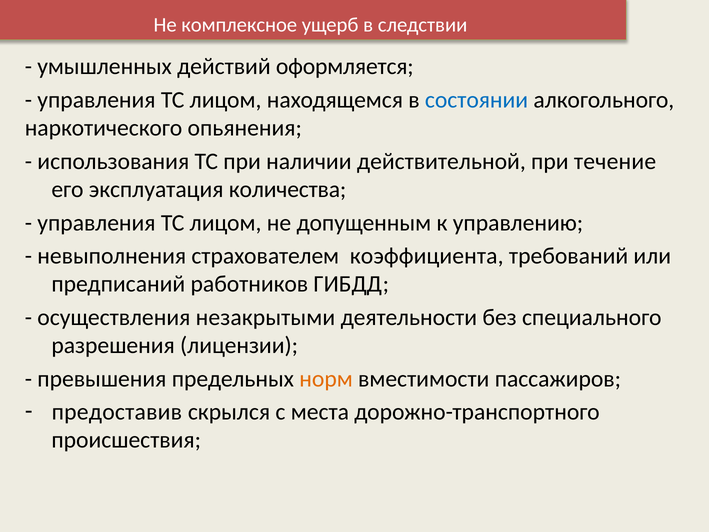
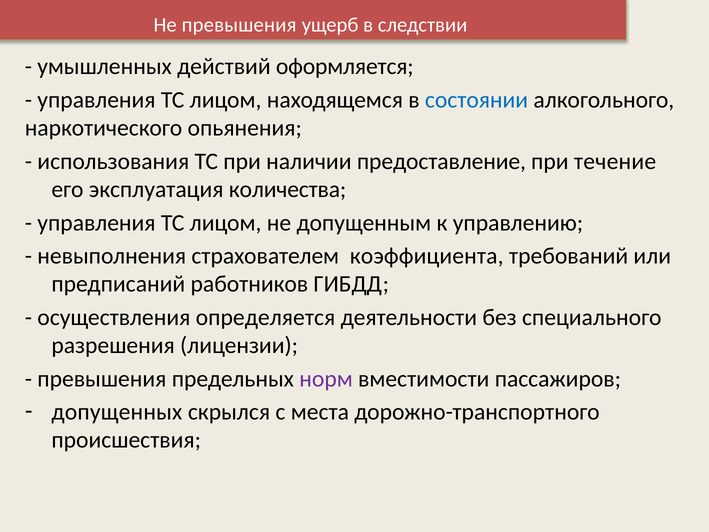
Не комплексное: комплексное -> превышения
действительной: действительной -> предоставление
незакрытыми: незакрытыми -> определяется
норм colour: orange -> purple
предоставив: предоставив -> допущенных
